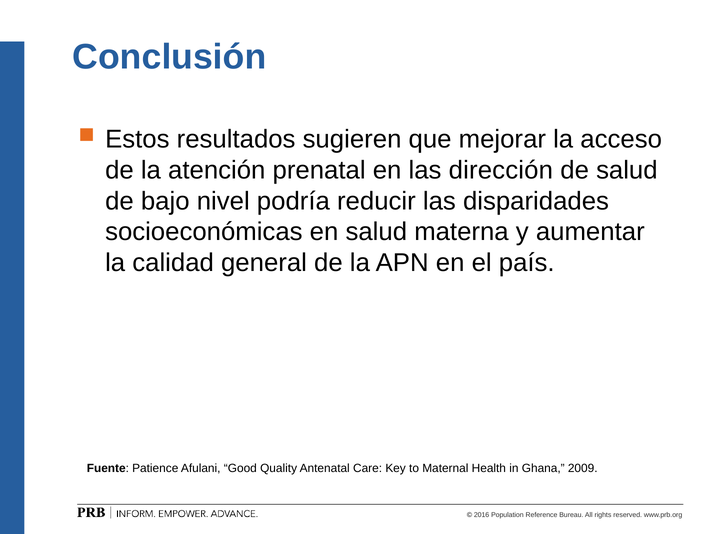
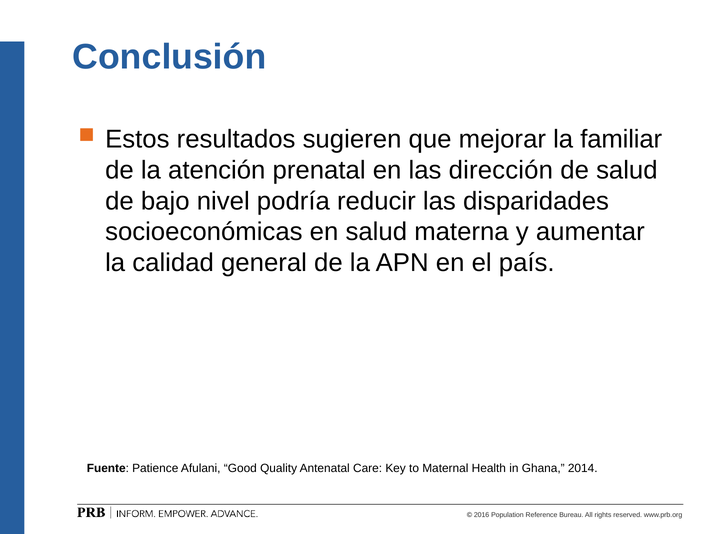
acceso: acceso -> familiar
2009: 2009 -> 2014
